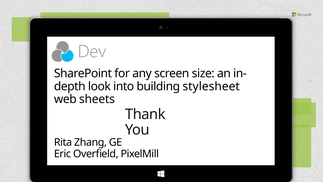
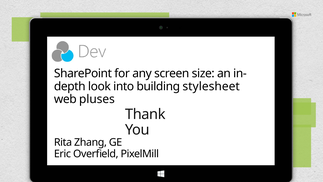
sheets: sheets -> pluses
